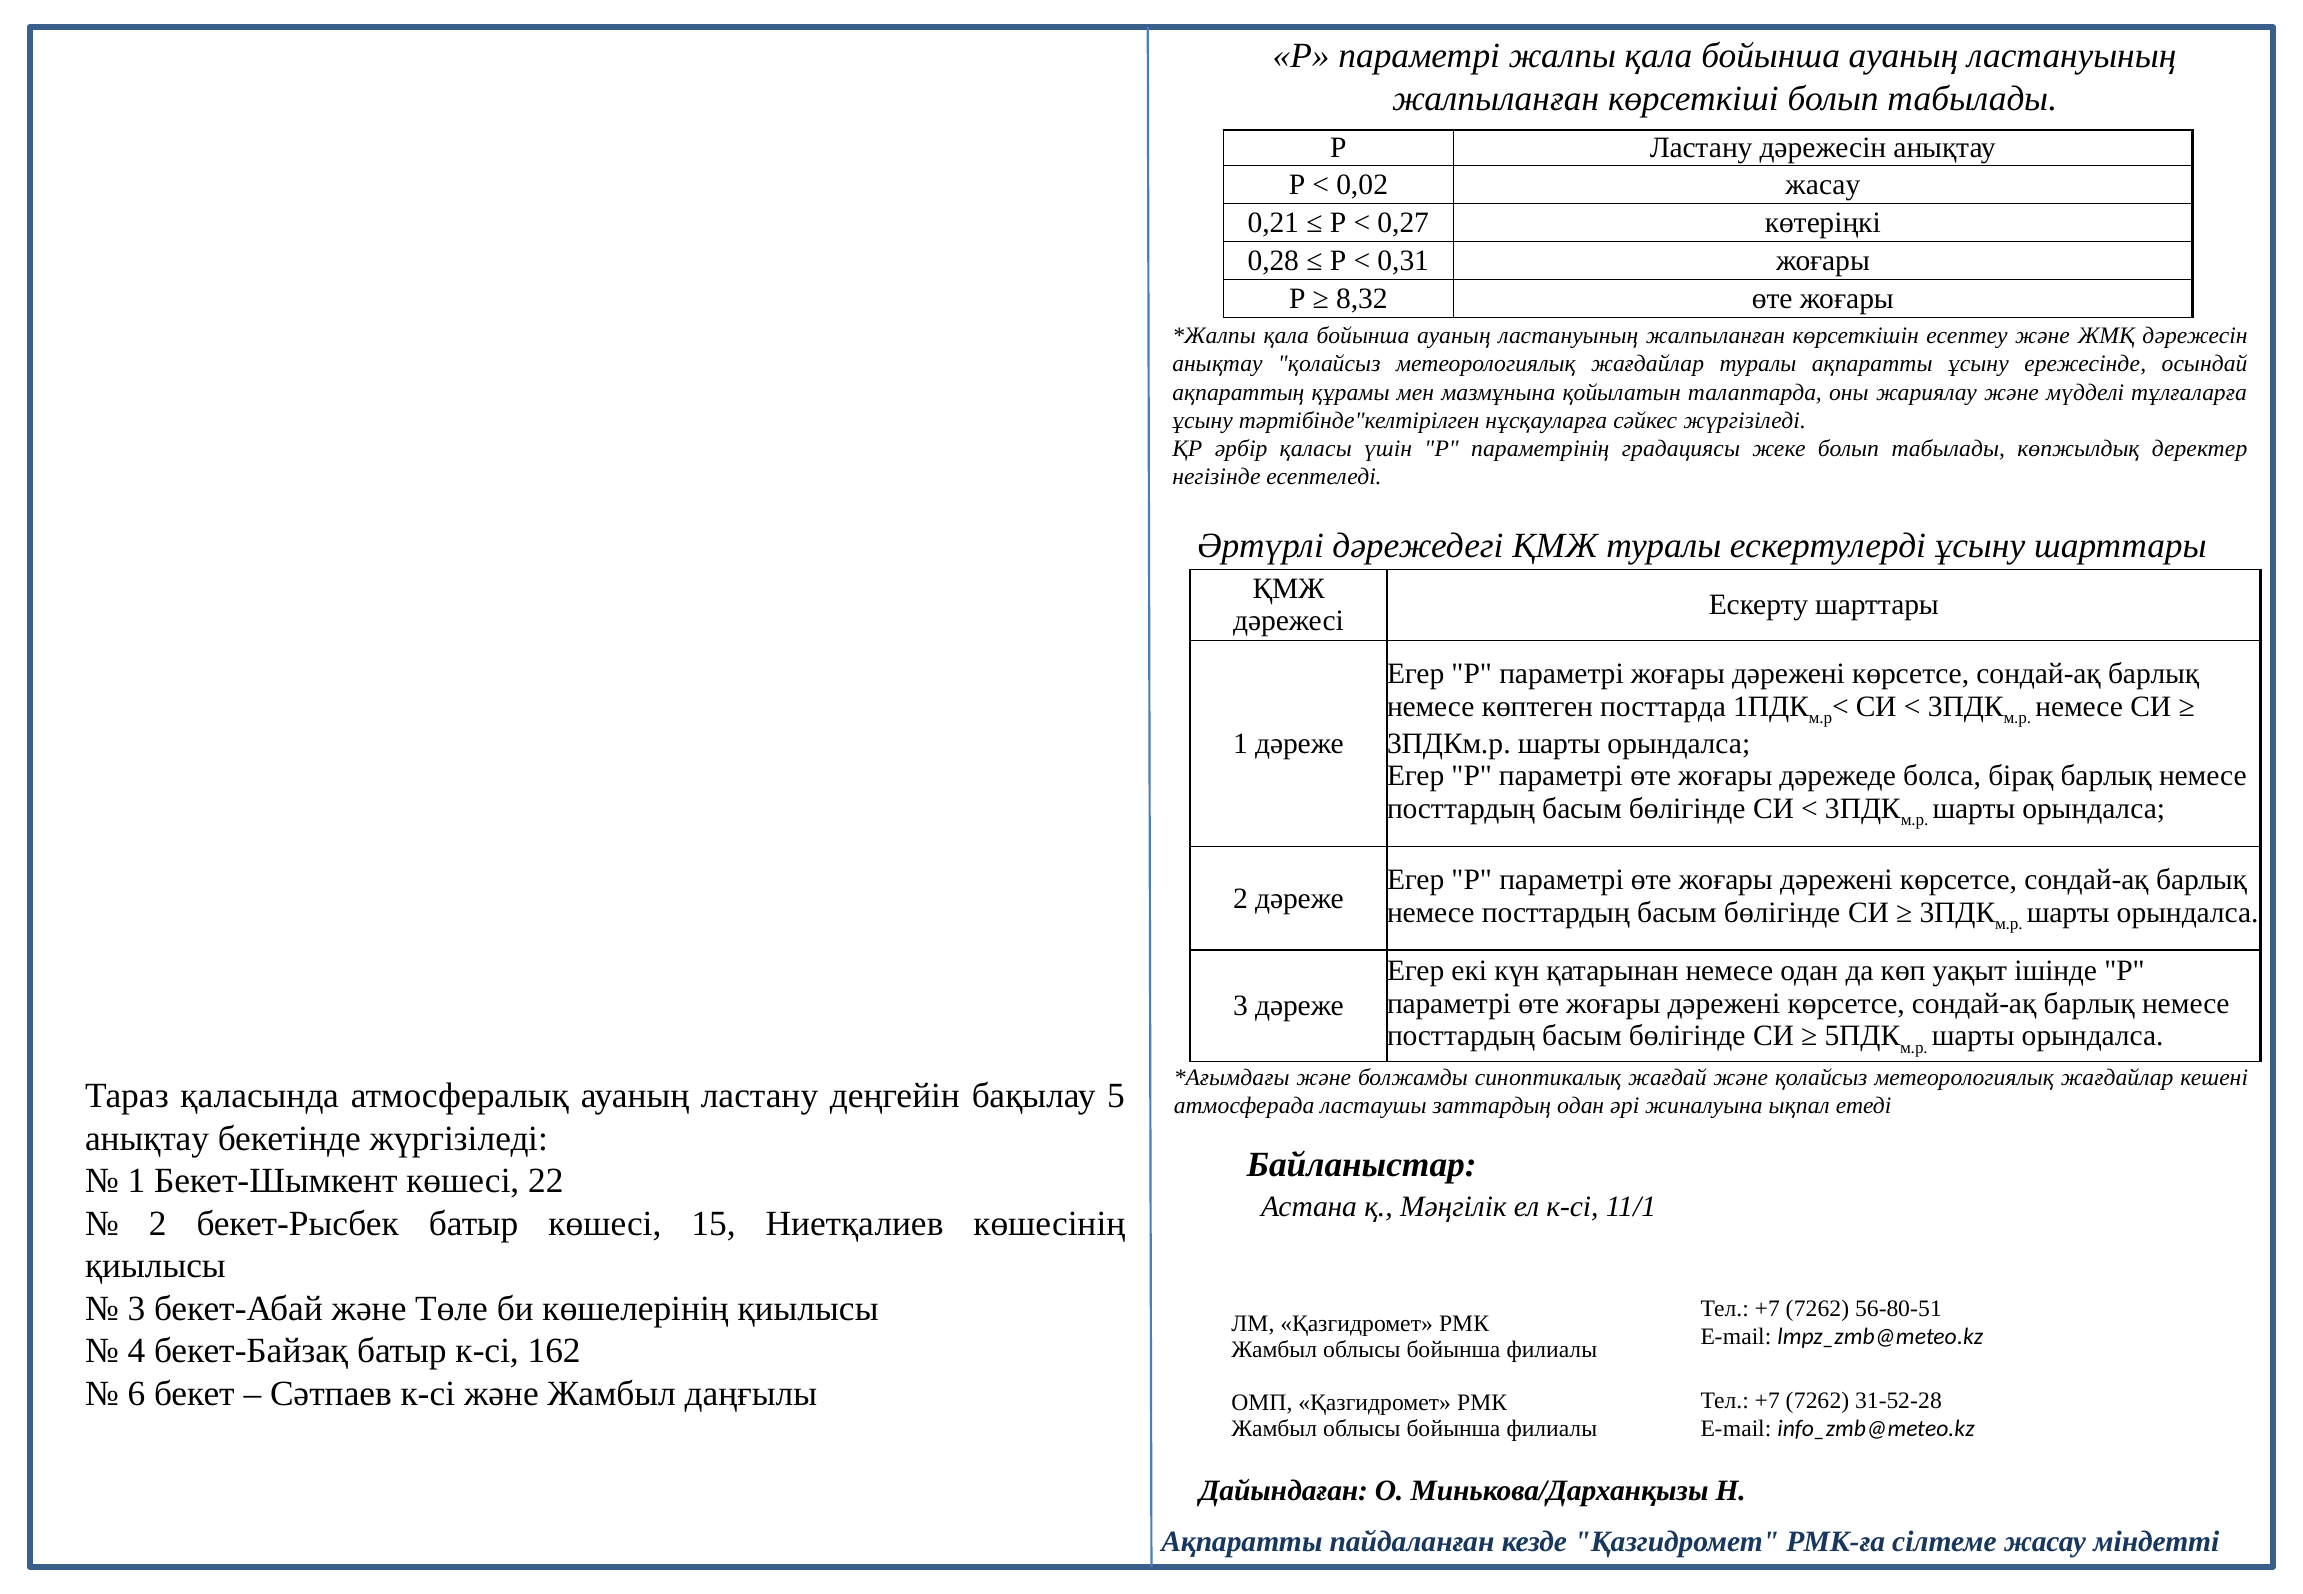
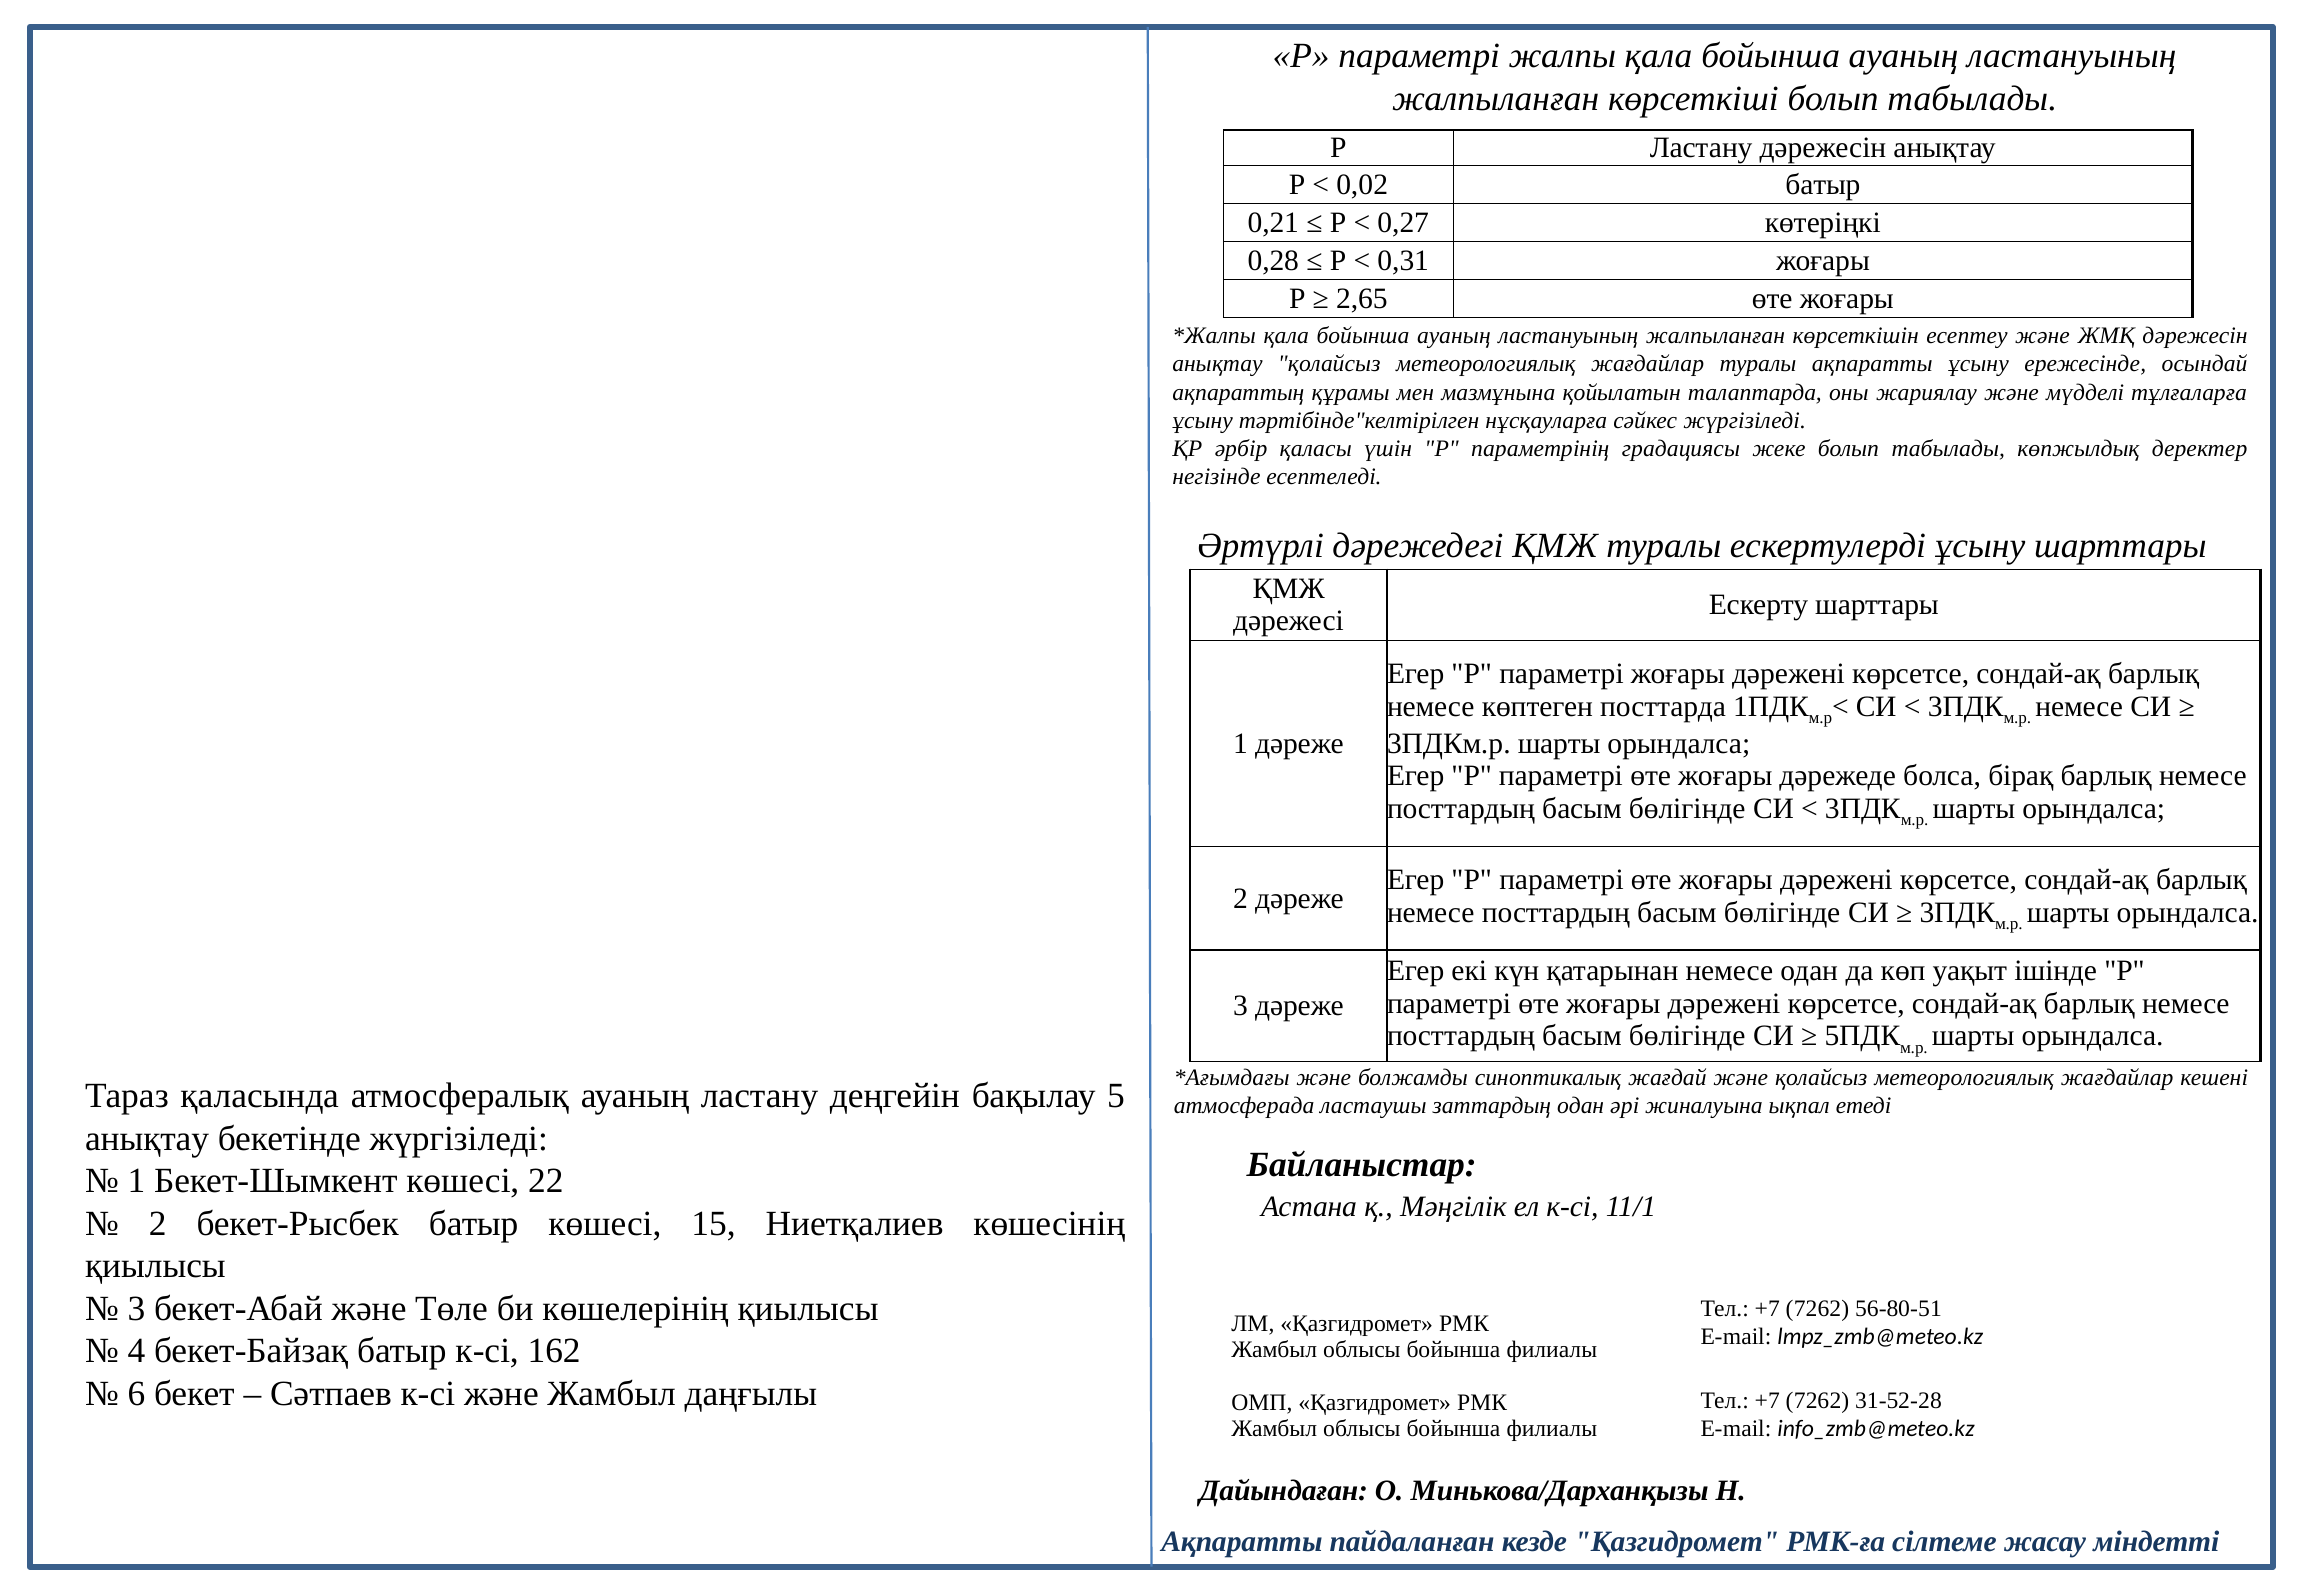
0,02 жасау: жасау -> батыр
8,32: 8,32 -> 2,65
